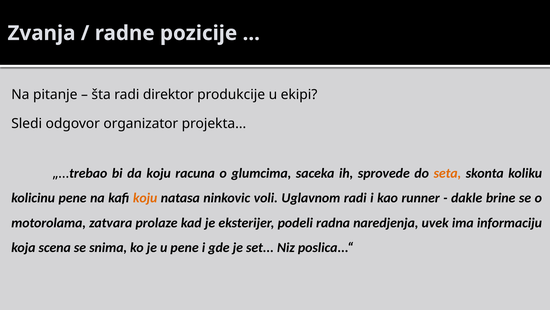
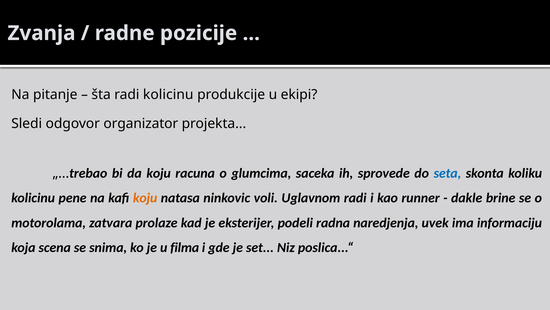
radi direktor: direktor -> kolicinu
seta colour: orange -> blue
u pene: pene -> filma
